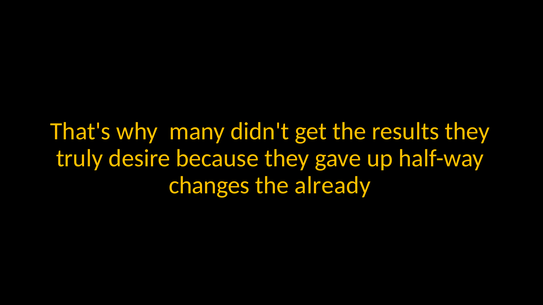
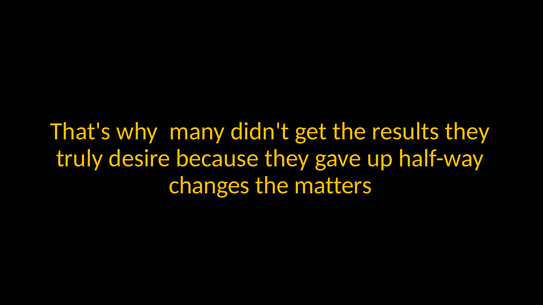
already: already -> matters
